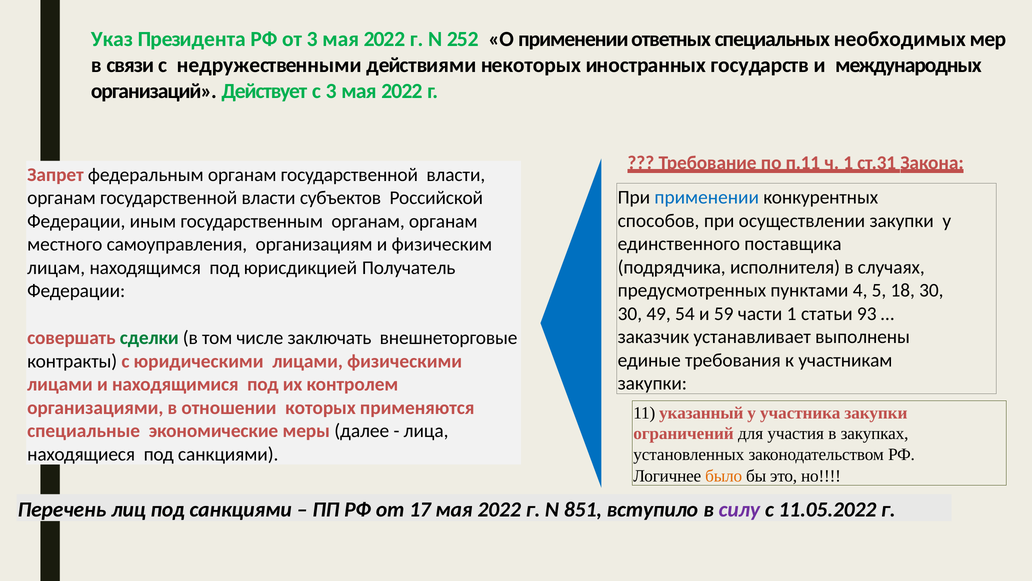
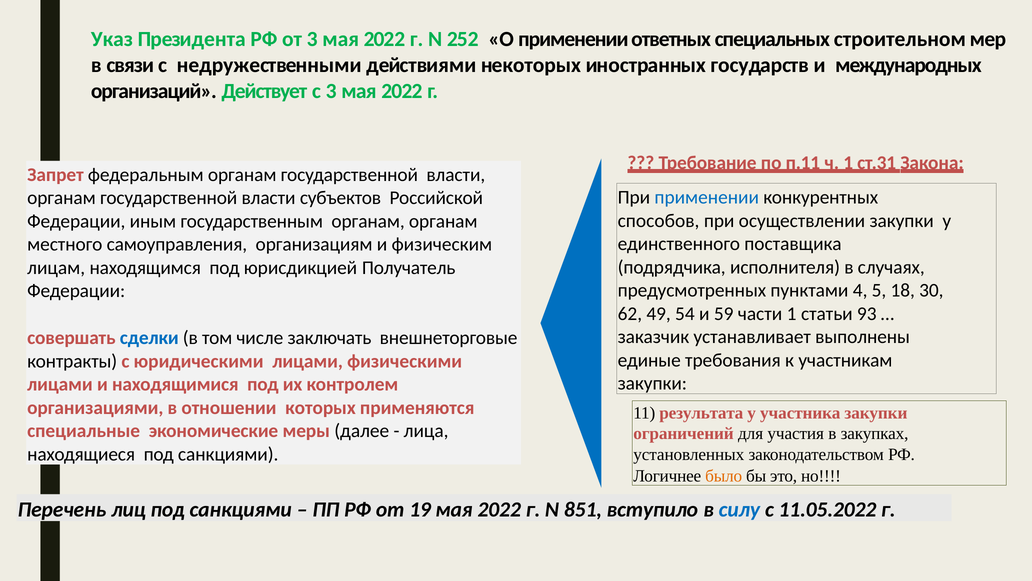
необходимых: необходимых -> строительном
30 at (630, 313): 30 -> 62
сделки colour: green -> blue
указанный: указанный -> результата
17: 17 -> 19
силу colour: purple -> blue
